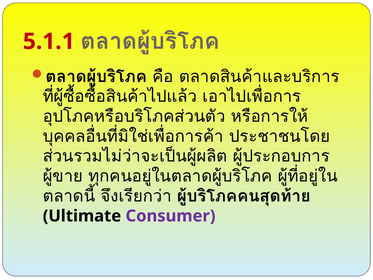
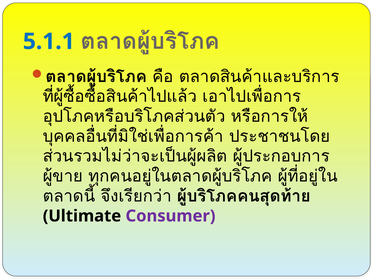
5.1.1 colour: red -> blue
